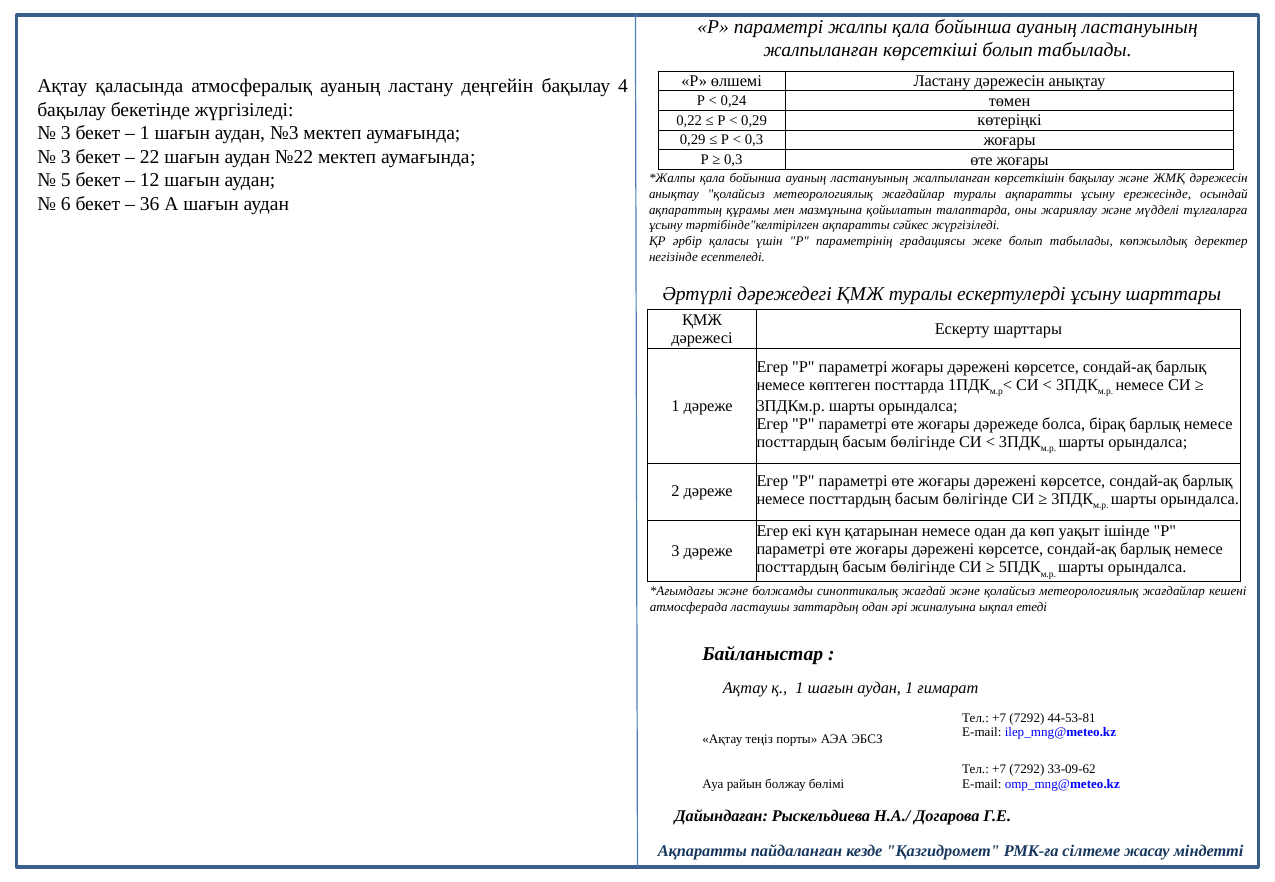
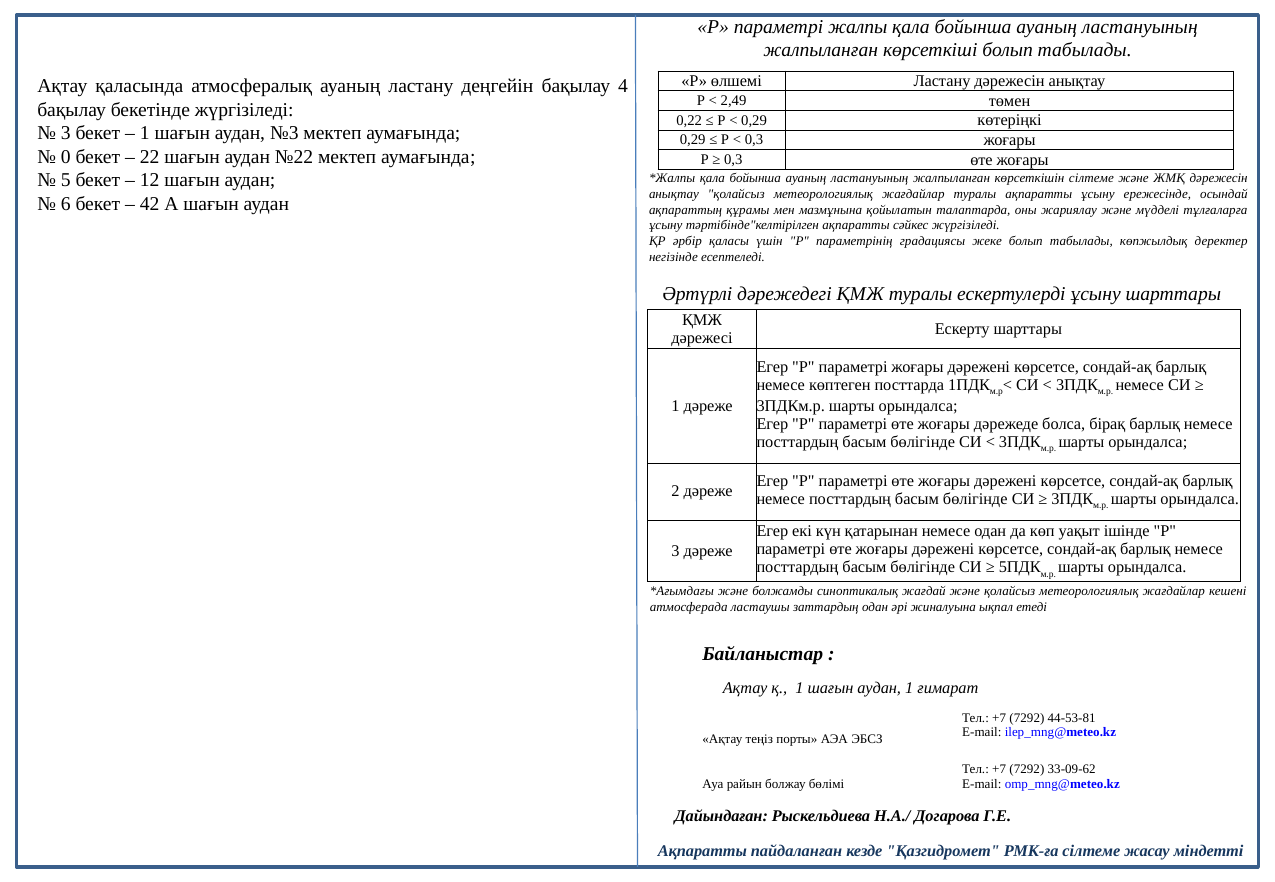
0,24: 0,24 -> 2,49
3 at (66, 157): 3 -> 0
көрсеткішін бақылау: бақылау -> сілтеме
36: 36 -> 42
